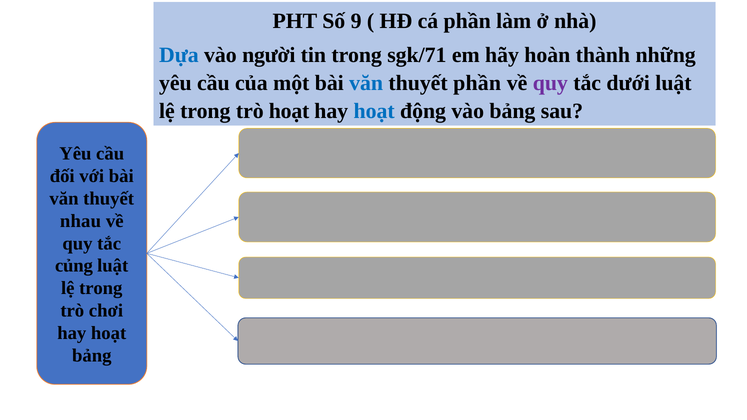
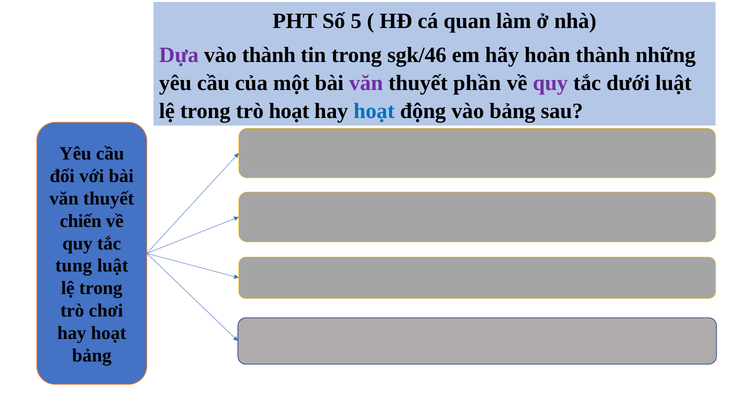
9: 9 -> 5
cá phần: phần -> quan
Dựa colour: blue -> purple
vào người: người -> thành
sgk/71: sgk/71 -> sgk/46
văn at (366, 83) colour: blue -> purple
nhau: nhau -> chiến
củng: củng -> tung
